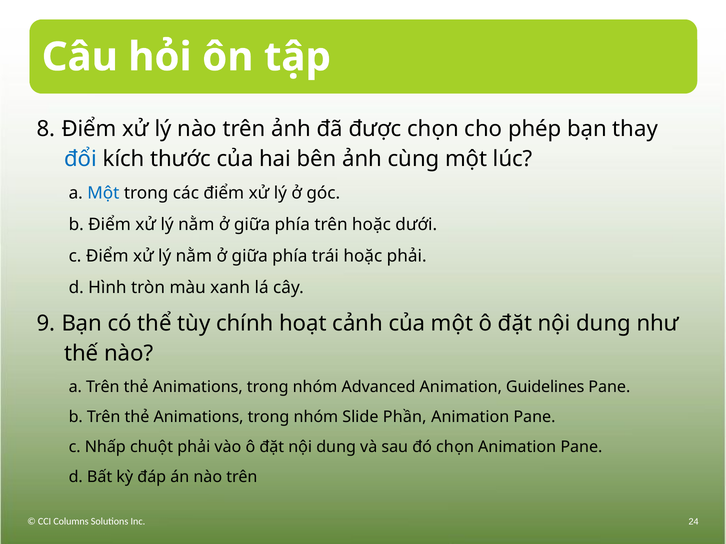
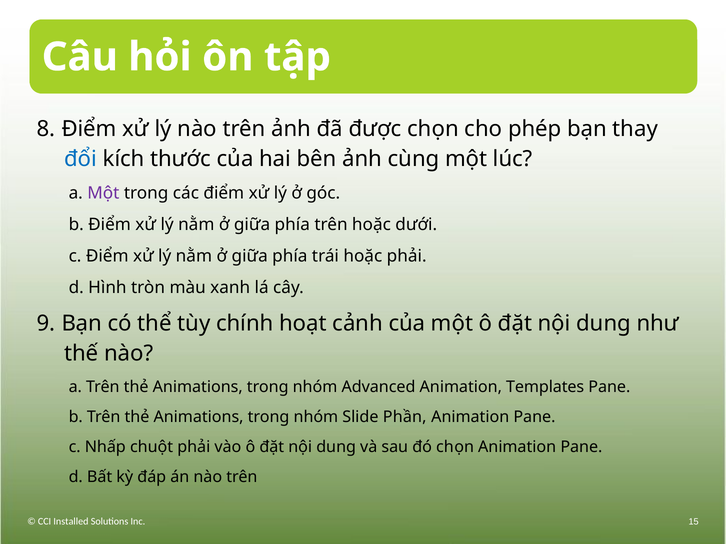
Một at (103, 193) colour: blue -> purple
Guidelines: Guidelines -> Templates
Columns: Columns -> Installed
24: 24 -> 15
